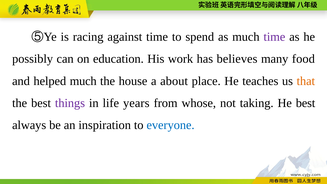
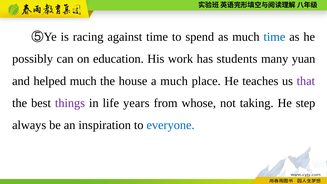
time at (274, 37) colour: purple -> blue
believes: believes -> students
food: food -> yuan
a about: about -> much
that colour: orange -> purple
He best: best -> step
